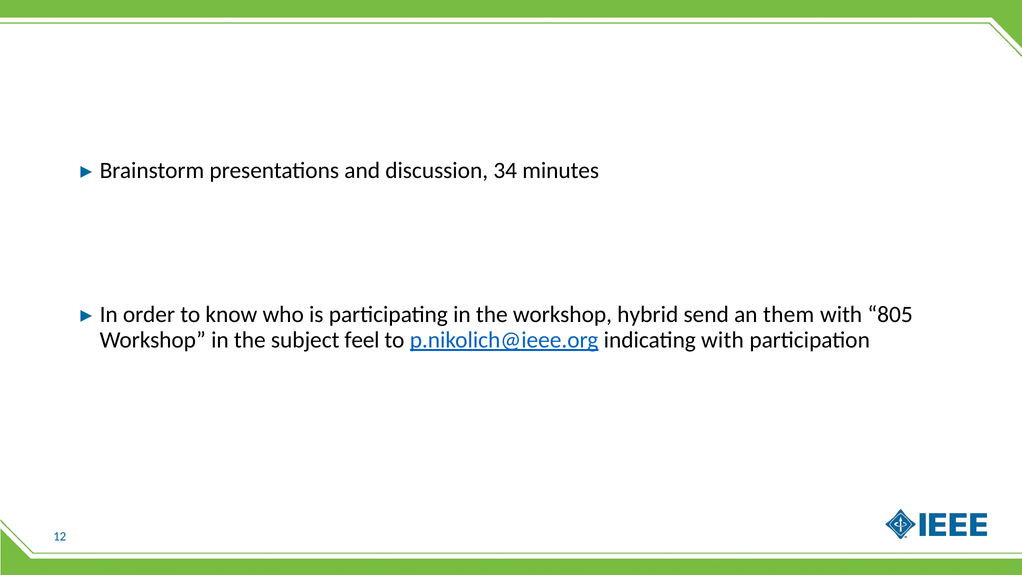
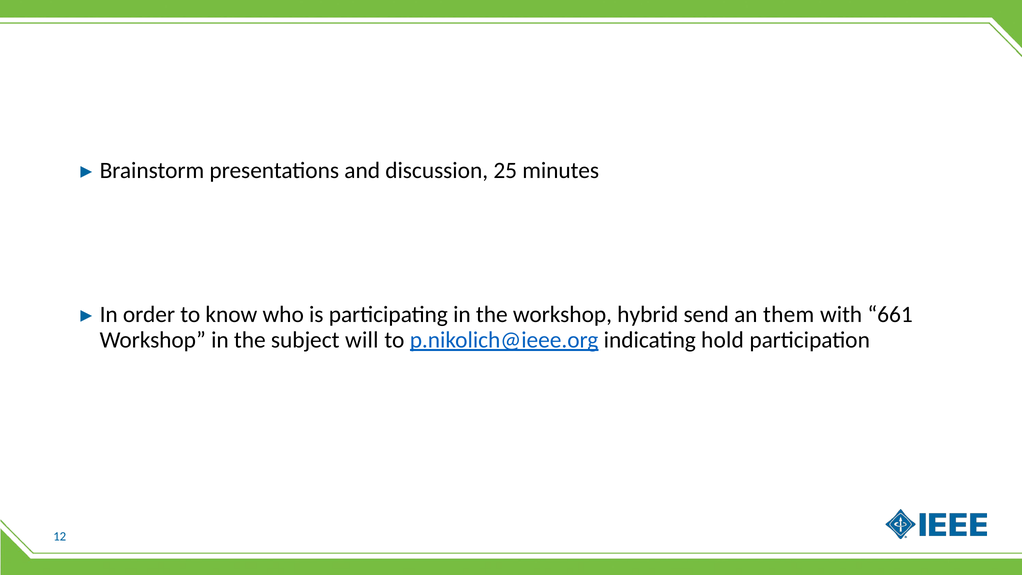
34: 34 -> 25
805: 805 -> 661
feel: feel -> will
indicating with: with -> hold
